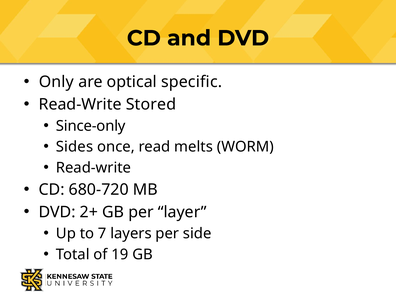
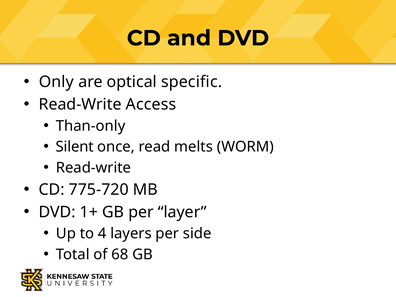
Stored: Stored -> Access
Since-only: Since-only -> Than-only
Sides: Sides -> Silent
680-720: 680-720 -> 775-720
2+: 2+ -> 1+
7: 7 -> 4
19: 19 -> 68
